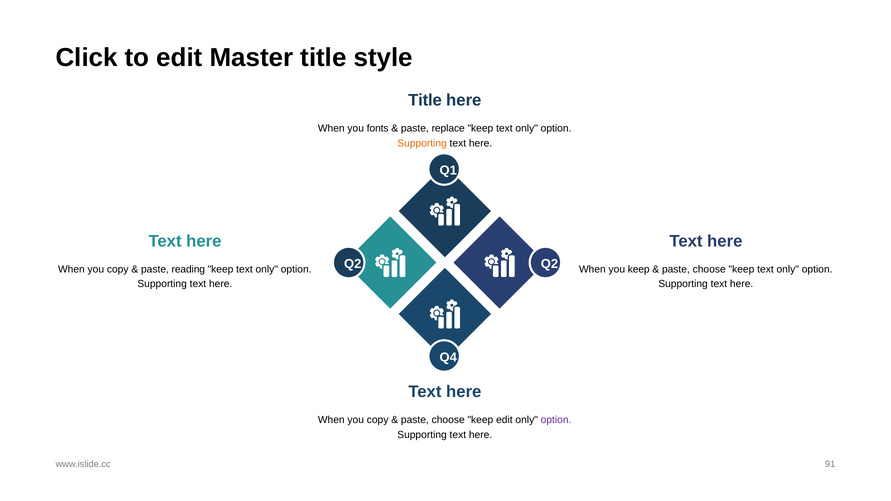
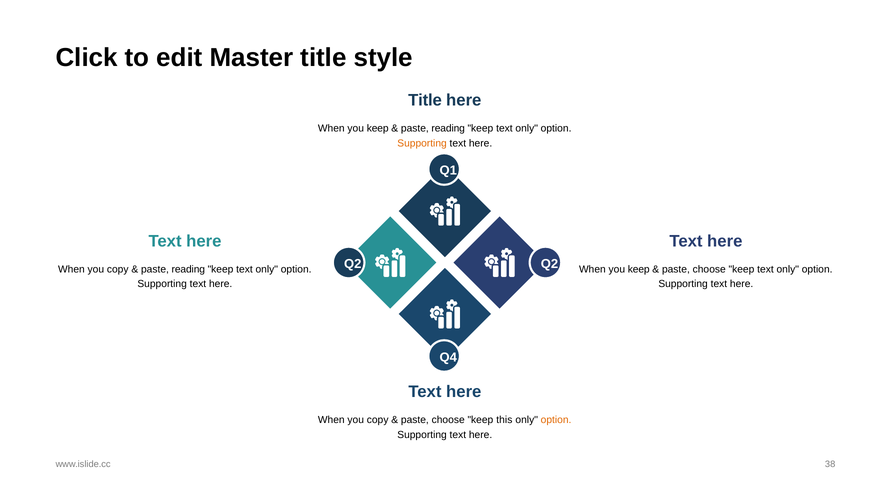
fonts at (378, 128): fonts -> keep
replace at (448, 128): replace -> reading
keep edit: edit -> this
option at (556, 420) colour: purple -> orange
91: 91 -> 38
